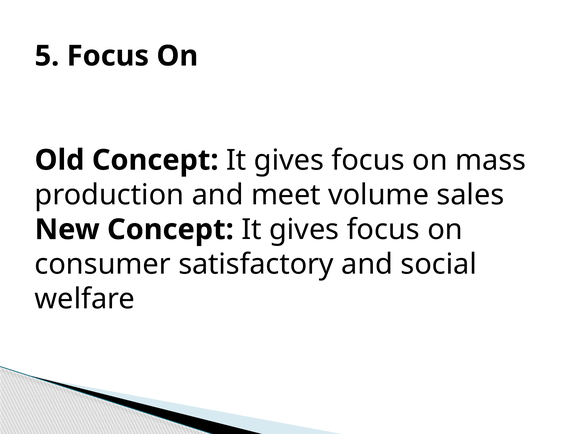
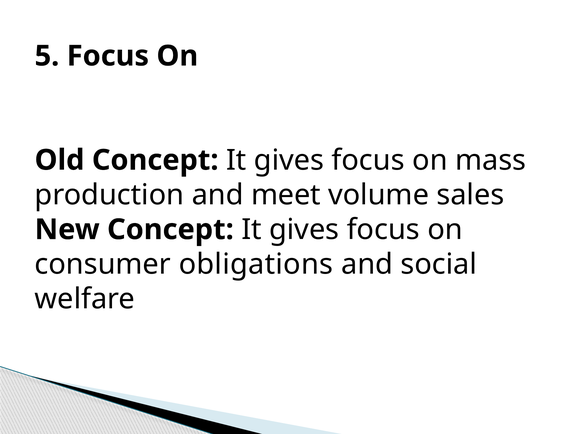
satisfactory: satisfactory -> obligations
